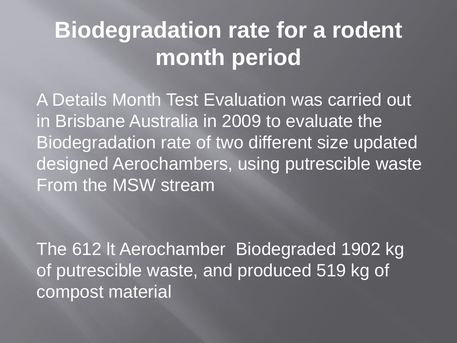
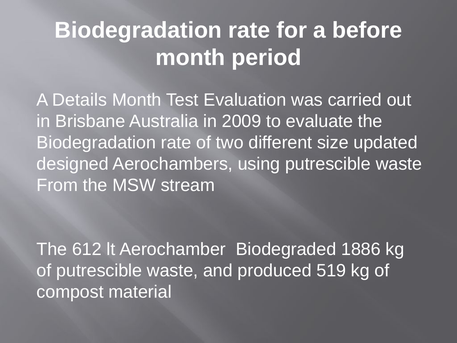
rodent: rodent -> before
1902: 1902 -> 1886
